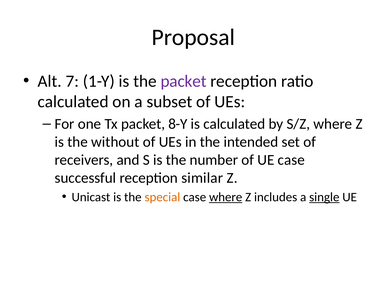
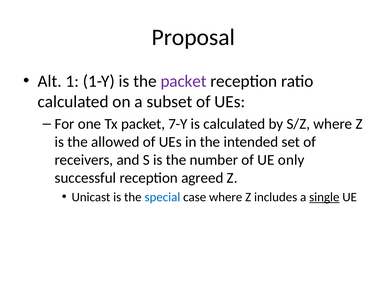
7: 7 -> 1
8-Y: 8-Y -> 7-Y
without: without -> allowed
UE case: case -> only
similar: similar -> agreed
special colour: orange -> blue
where at (226, 197) underline: present -> none
